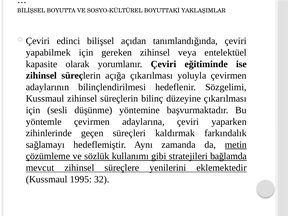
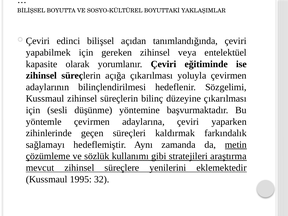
bağlamda: bağlamda -> araştırma
